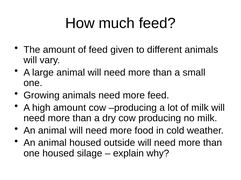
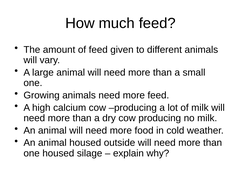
high amount: amount -> calcium
